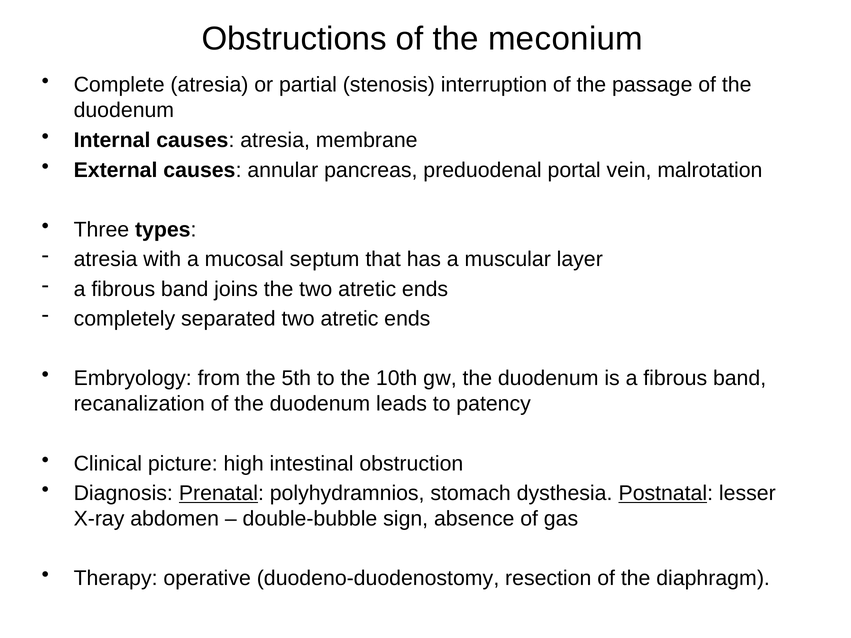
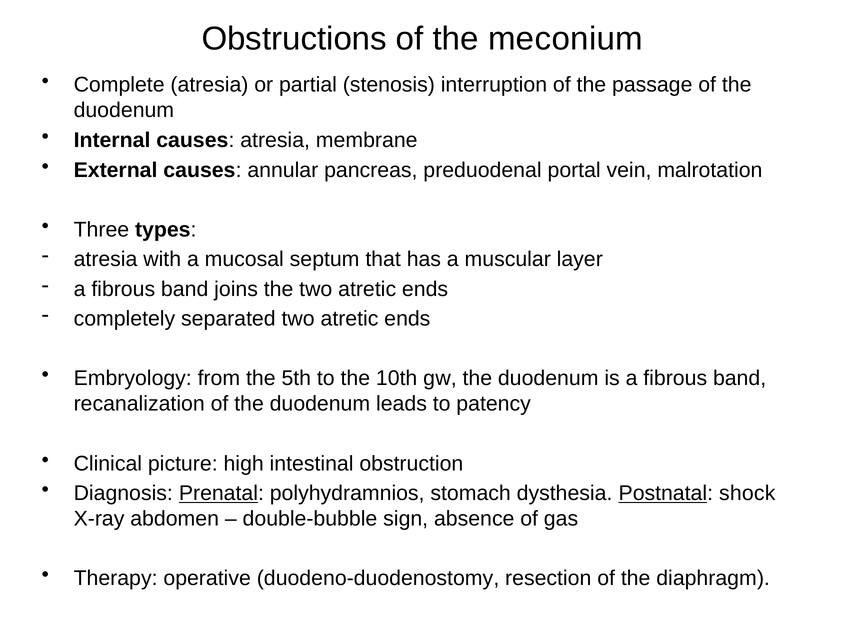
lesser: lesser -> shock
